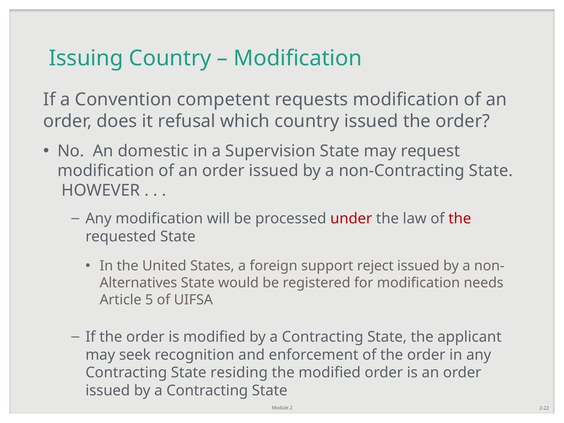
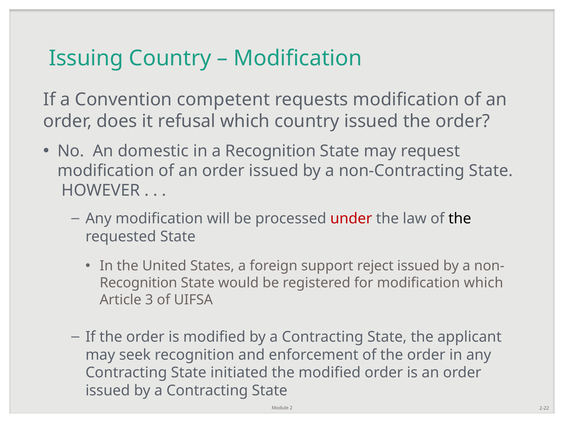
a Supervision: Supervision -> Recognition
the at (460, 219) colour: red -> black
Alternatives at (138, 283): Alternatives -> Recognition
modification needs: needs -> which
5: 5 -> 3
residing: residing -> initiated
